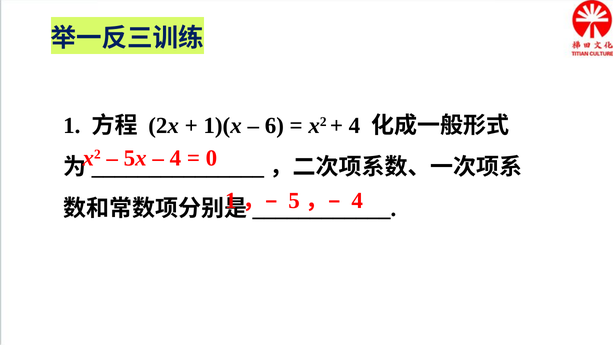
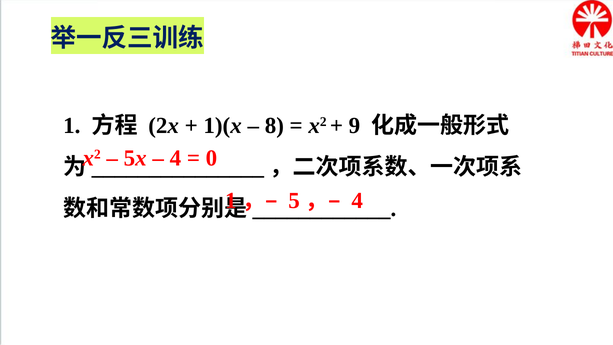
6: 6 -> 8
4 at (354, 126): 4 -> 9
